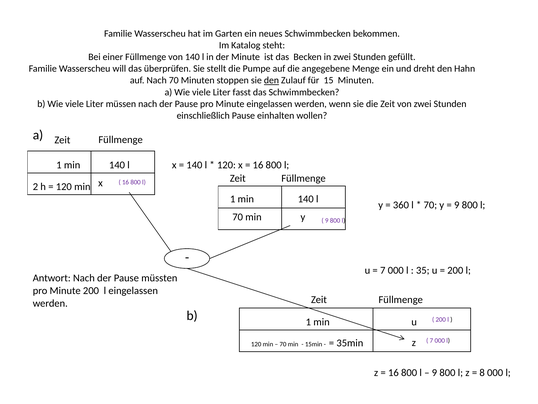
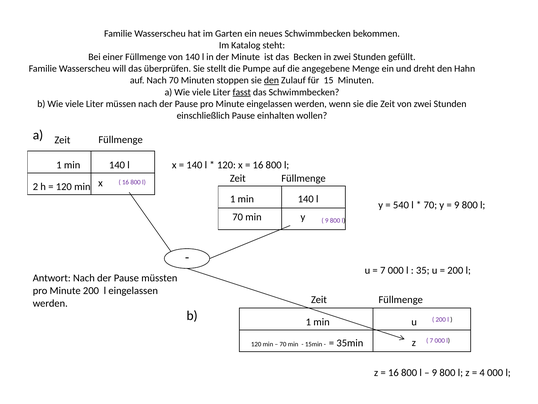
fasst underline: none -> present
360: 360 -> 540
8: 8 -> 4
